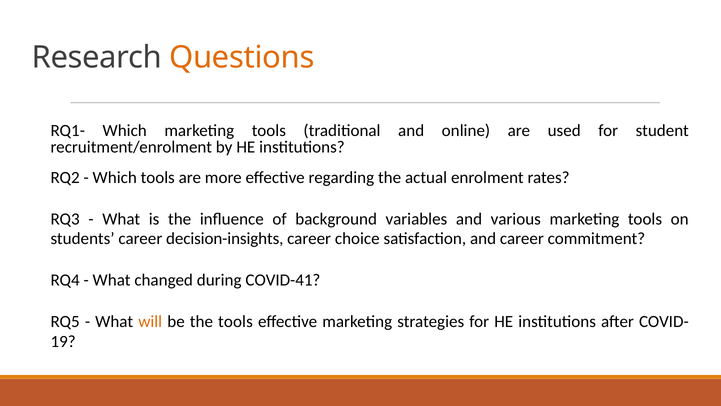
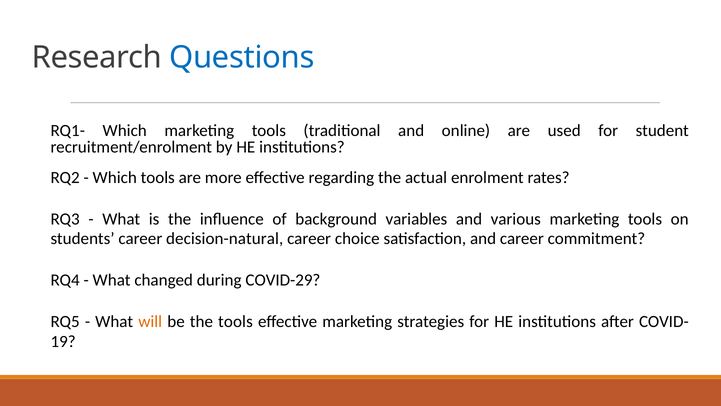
Questions colour: orange -> blue
decision-insights: decision-insights -> decision-natural
COVID-41: COVID-41 -> COVID-29
